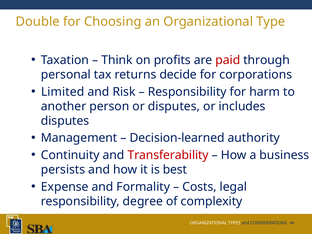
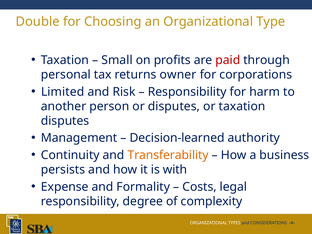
Think: Think -> Small
decide: decide -> owner
or includes: includes -> taxation
Transferability colour: red -> orange
best: best -> with
